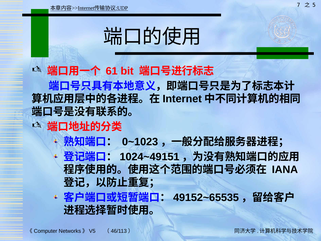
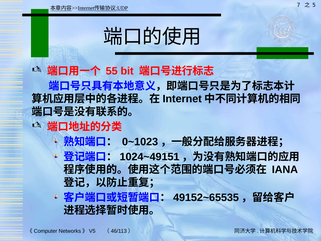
61: 61 -> 55
